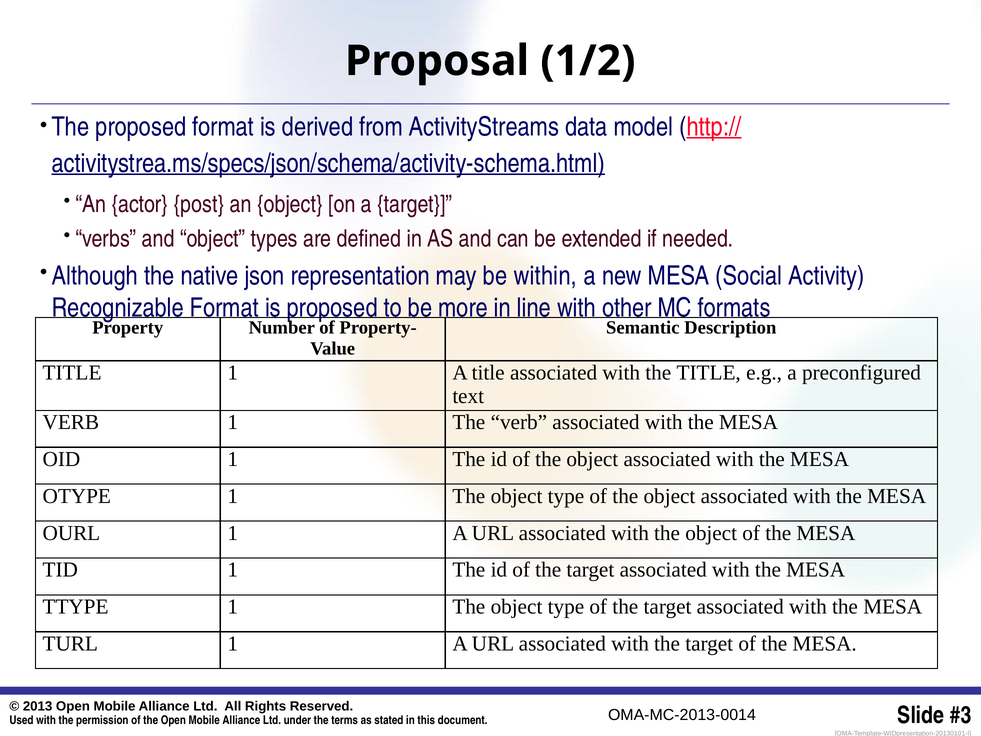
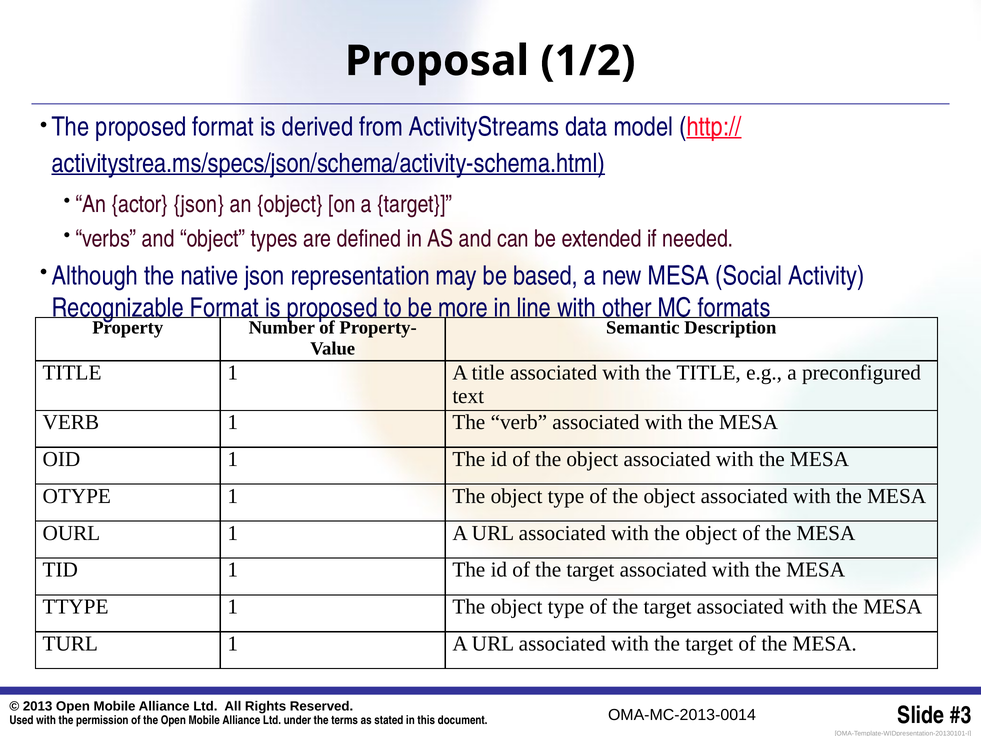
actor post: post -> json
within: within -> based
